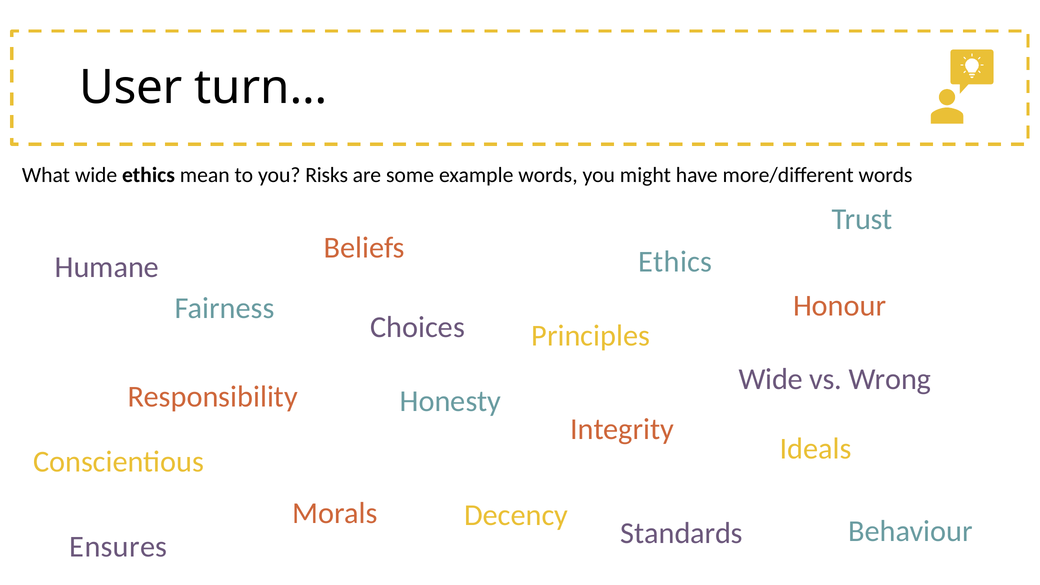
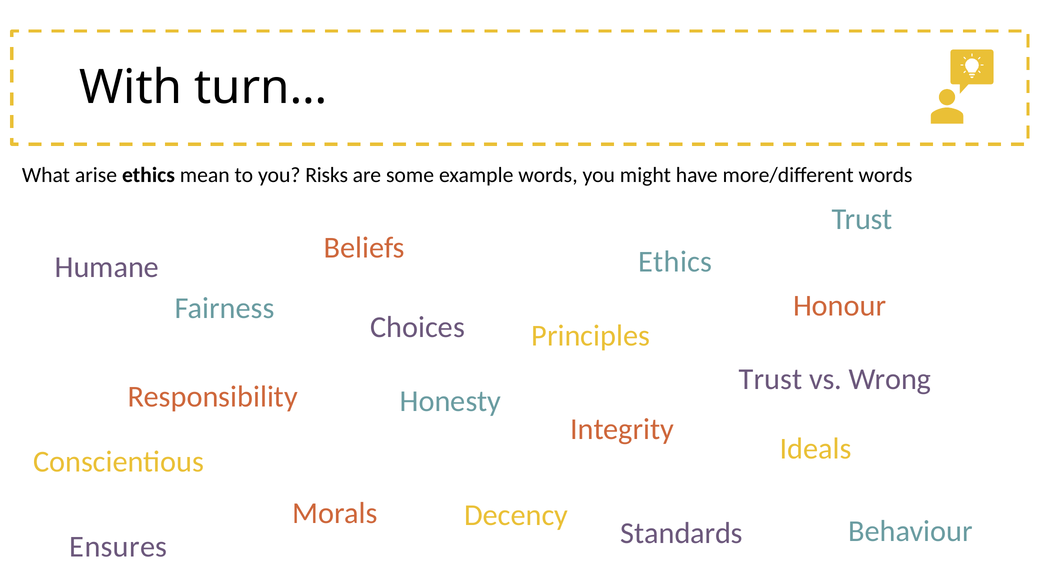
User: User -> With
What wide: wide -> arise
Wide at (771, 379): Wide -> Trust
